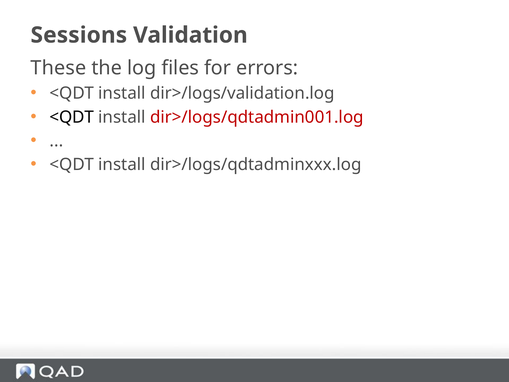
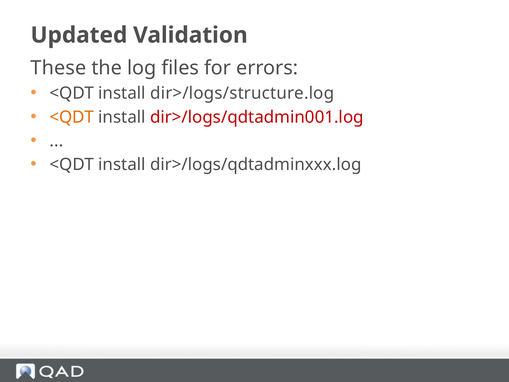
Sessions: Sessions -> Updated
dir>/logs/validation.log: dir>/logs/validation.log -> dir>/logs/structure.log
<QDT at (72, 117) colour: black -> orange
